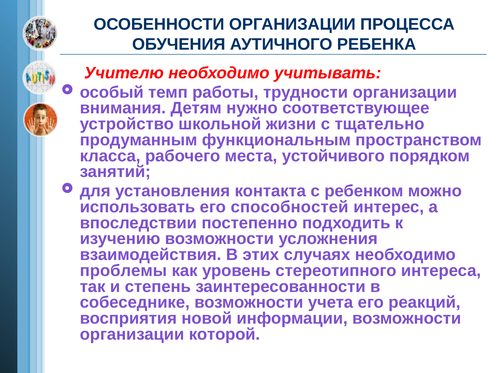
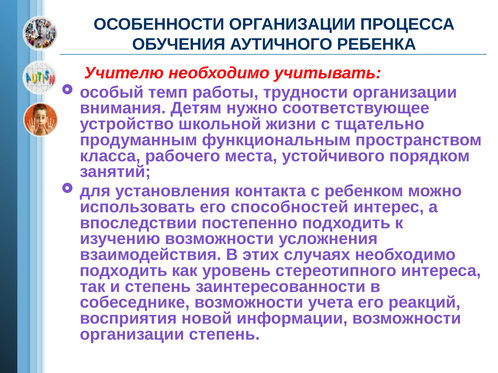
проблемы at (123, 271): проблемы -> подходить
организации которой: которой -> степень
